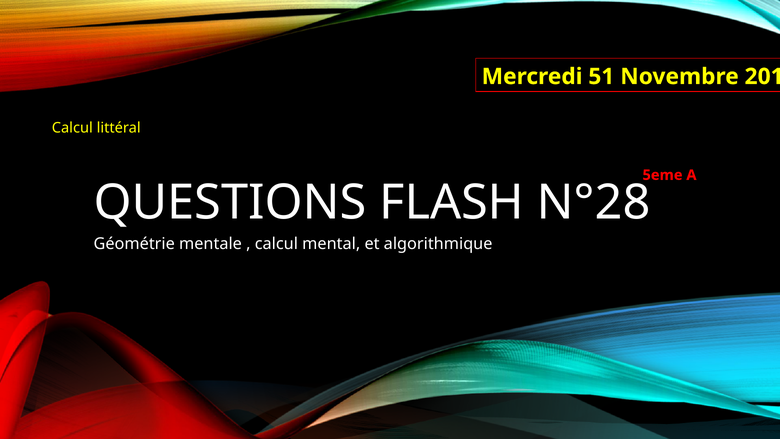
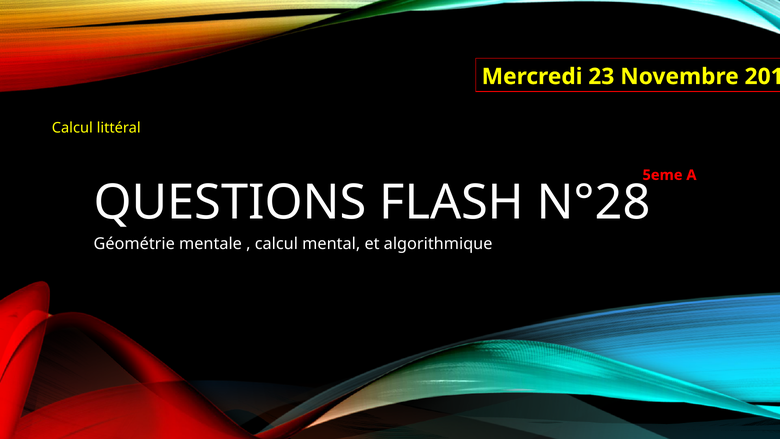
51: 51 -> 23
